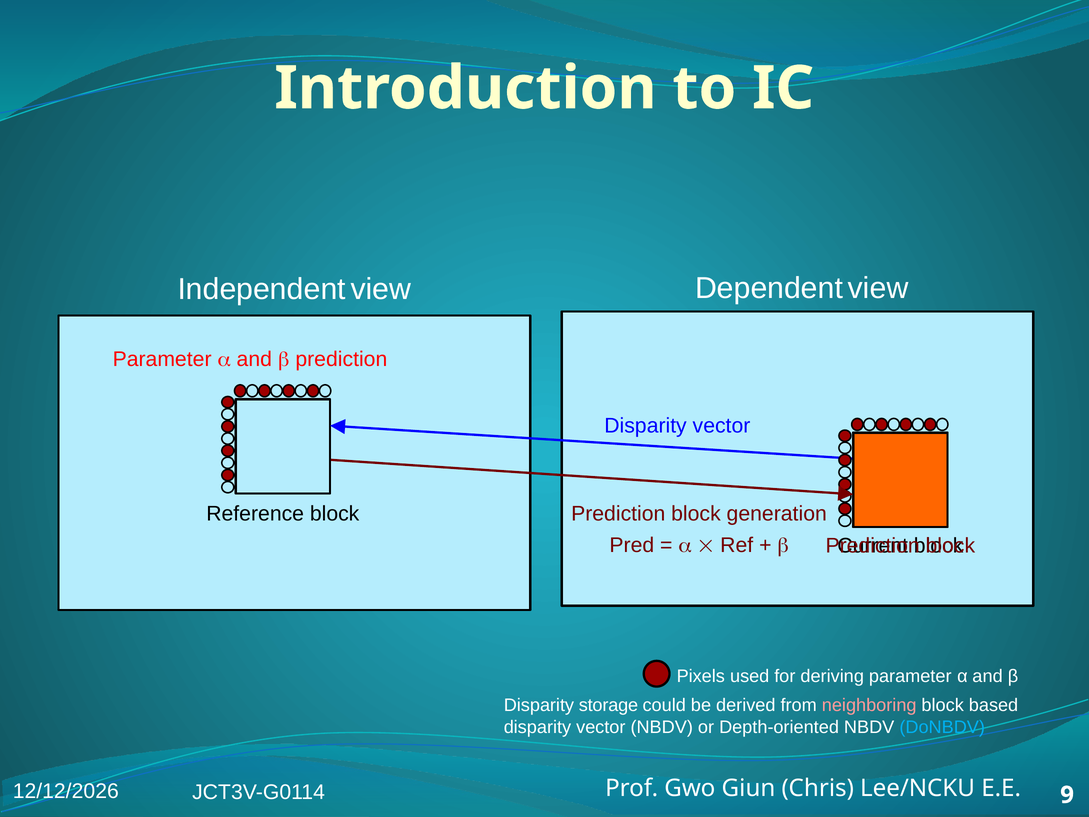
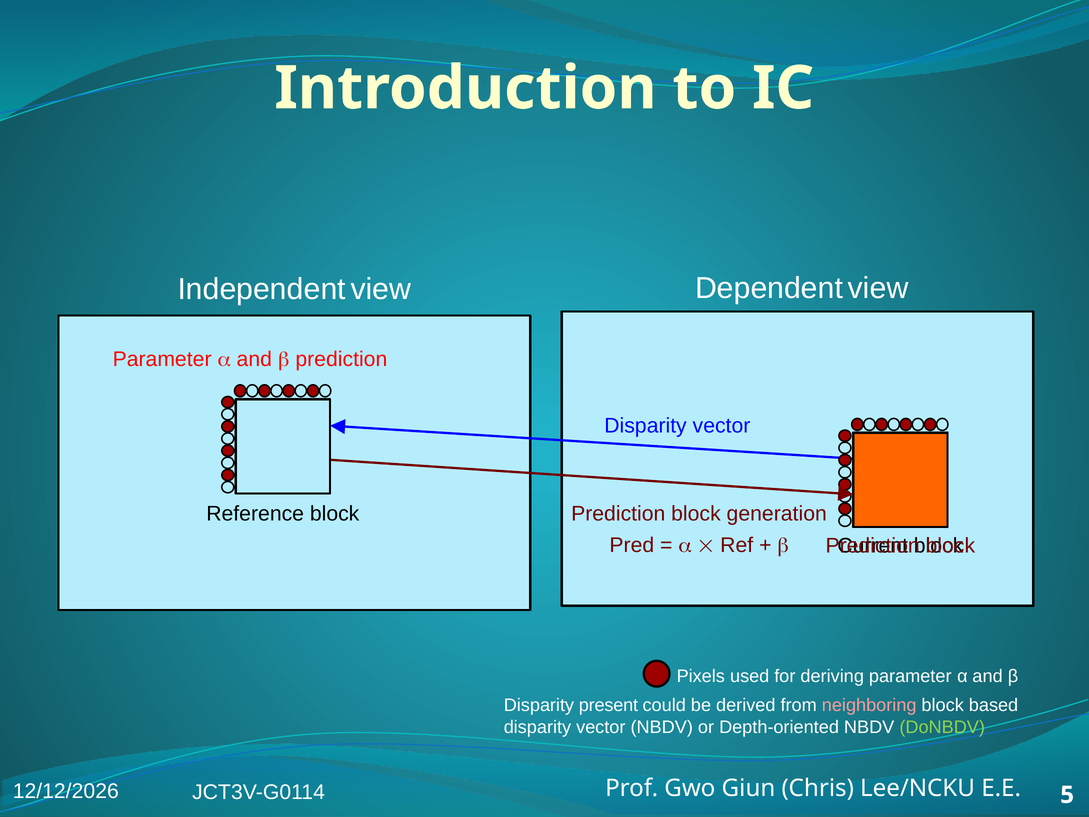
storage: storage -> present
DoNBDV colour: light blue -> light green
9: 9 -> 5
